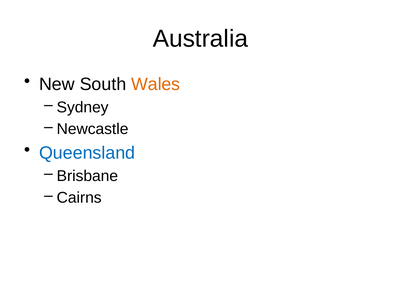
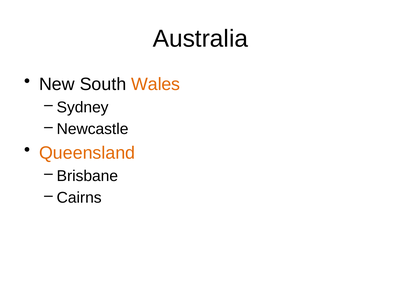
Queensland colour: blue -> orange
